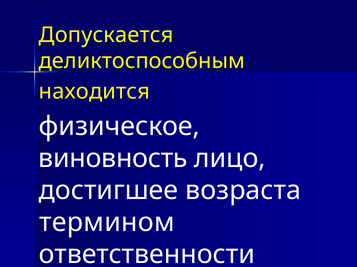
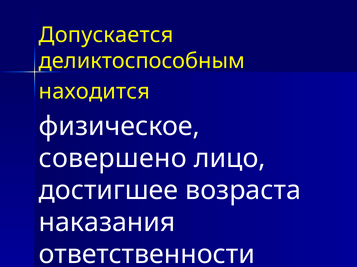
виновность: виновность -> совершено
термином: термином -> наказания
